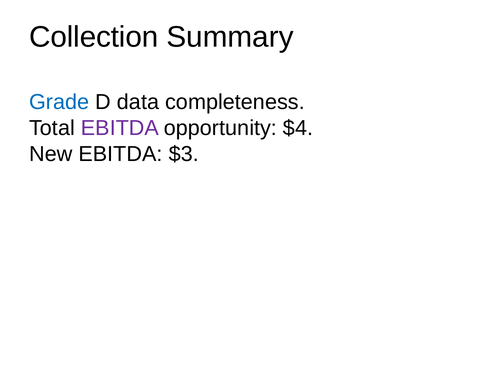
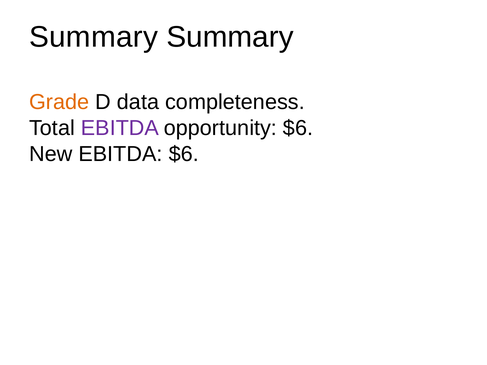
Collection at (94, 37): Collection -> Summary
Grade colour: blue -> orange
opportunity $4: $4 -> $6
EBITDA $3: $3 -> $6
